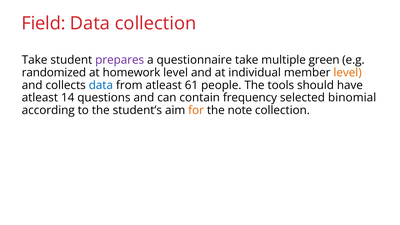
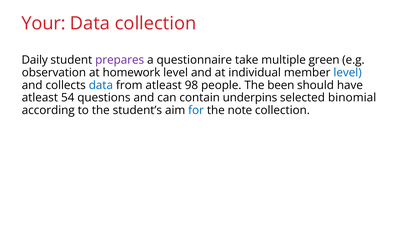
Field: Field -> Your
Take at (35, 60): Take -> Daily
randomized: randomized -> observation
level at (348, 73) colour: orange -> blue
61: 61 -> 98
tools: tools -> been
14: 14 -> 54
frequency: frequency -> underpins
for colour: orange -> blue
